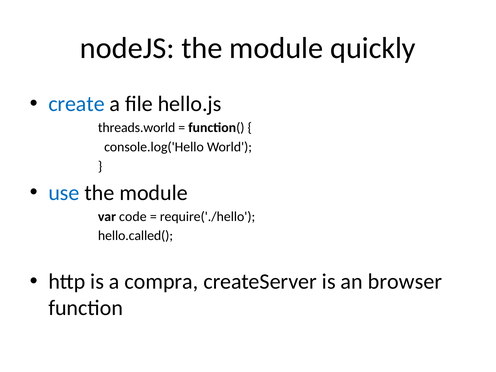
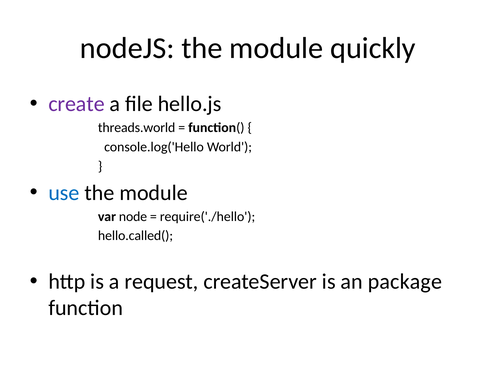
create colour: blue -> purple
code: code -> node
compra: compra -> request
browser: browser -> package
